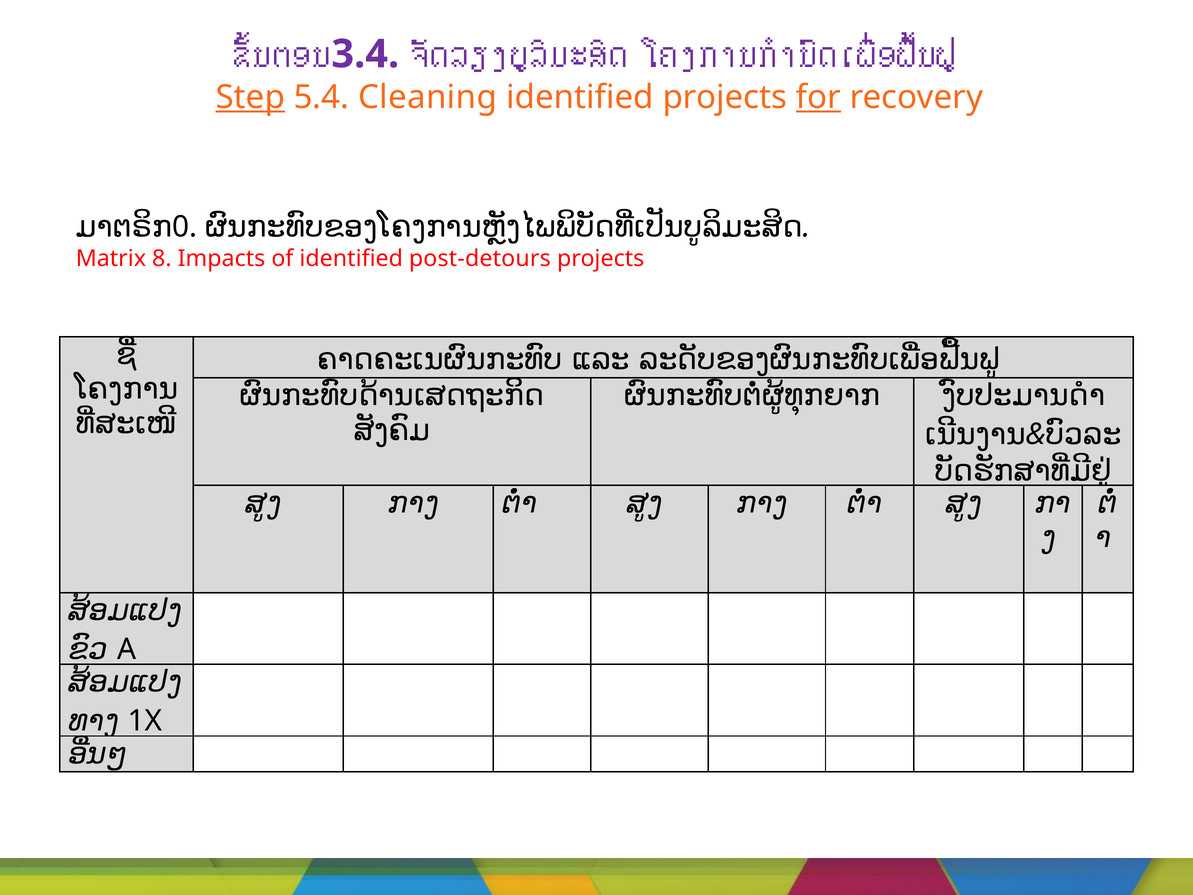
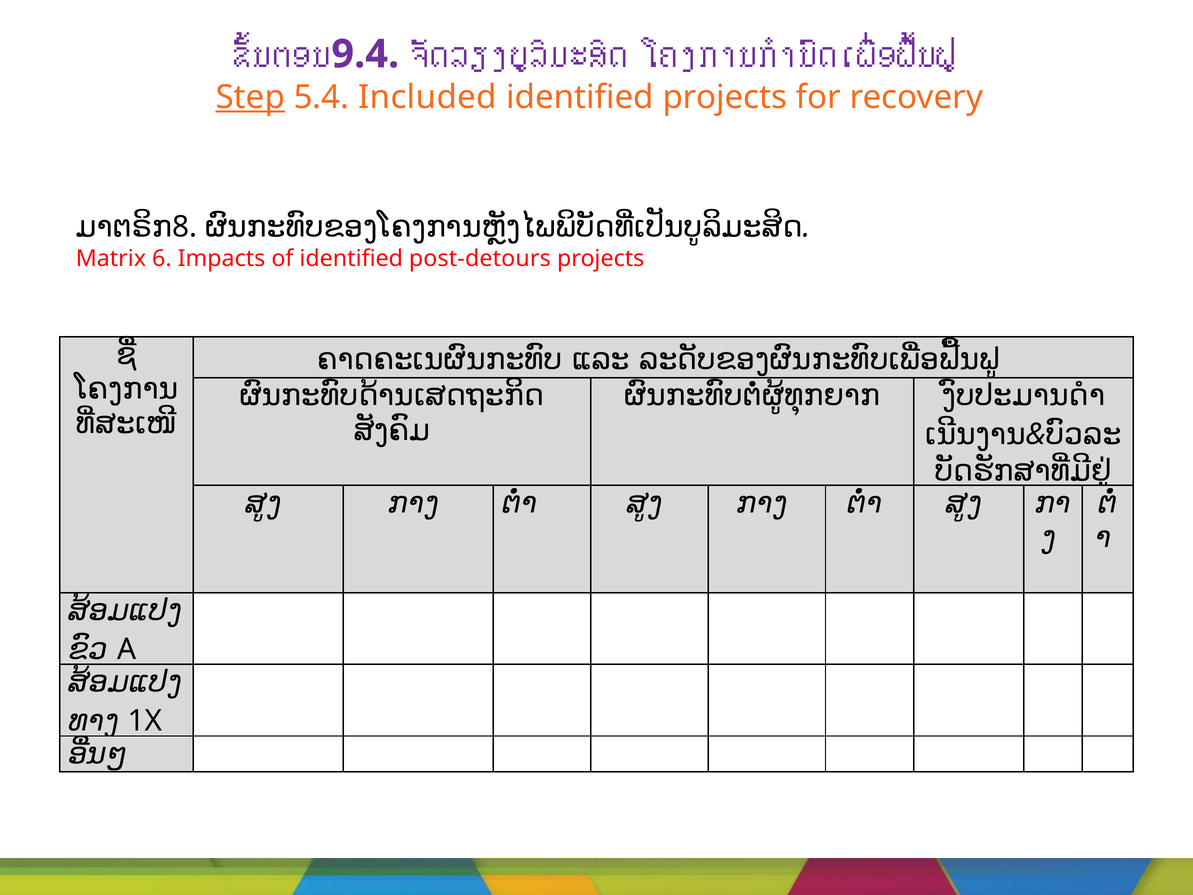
3.4: 3.4 -> 9.4
Cleaning: Cleaning -> Included
for underline: present -> none
0: 0 -> 8
8: 8 -> 6
